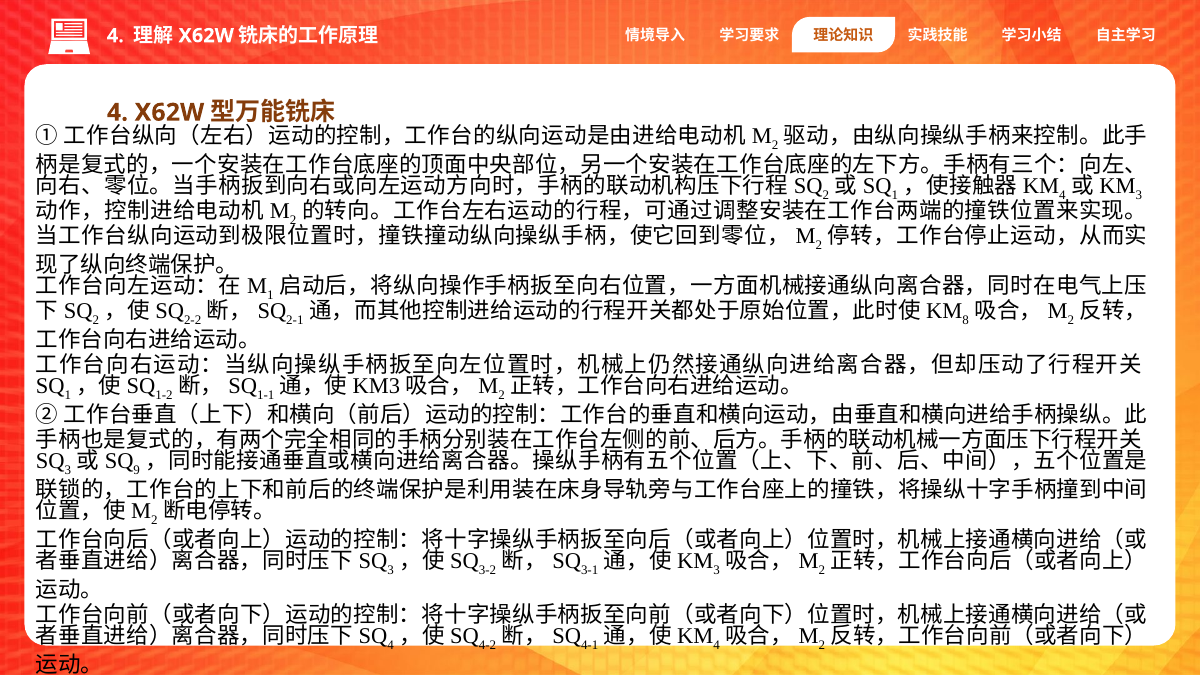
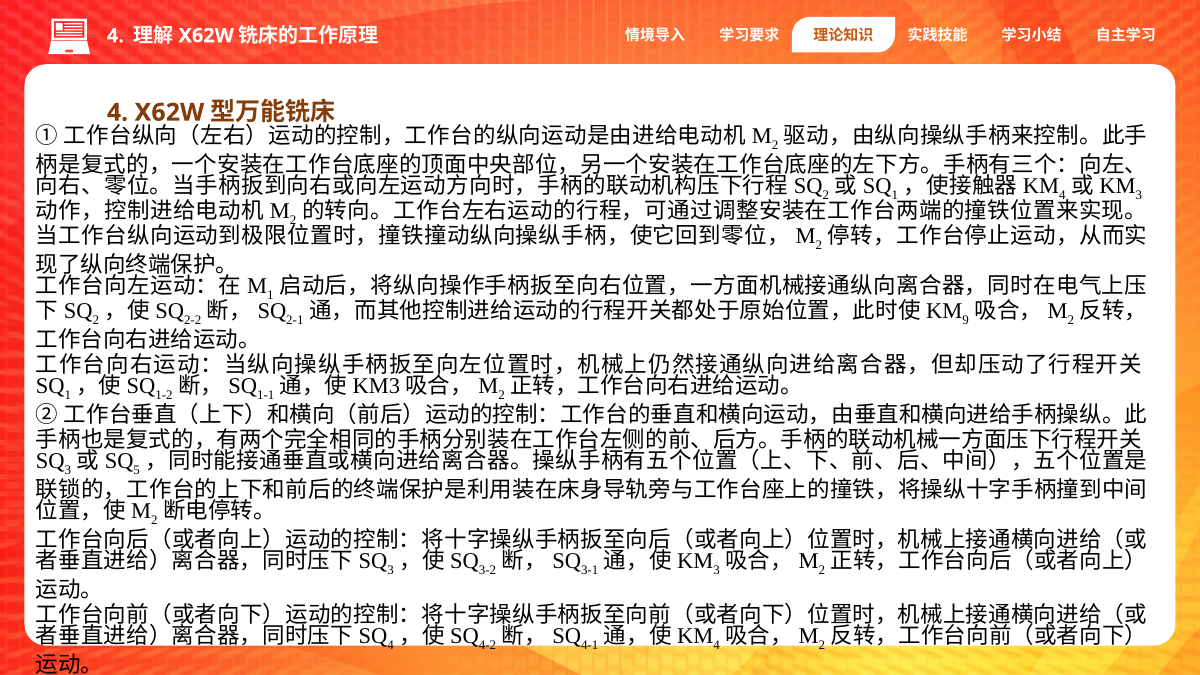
8: 8 -> 9
9: 9 -> 5
